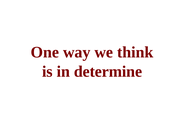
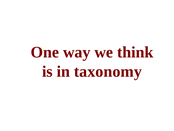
determine: determine -> taxonomy
